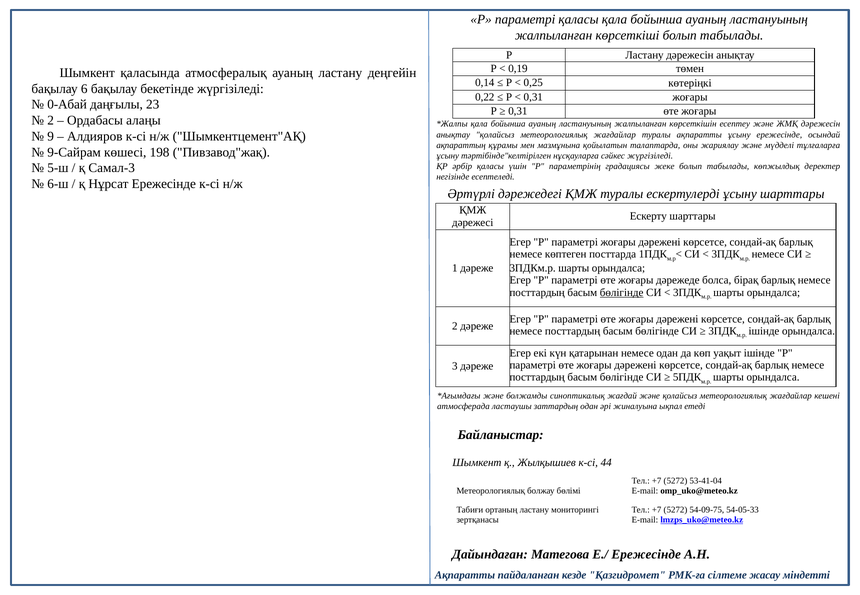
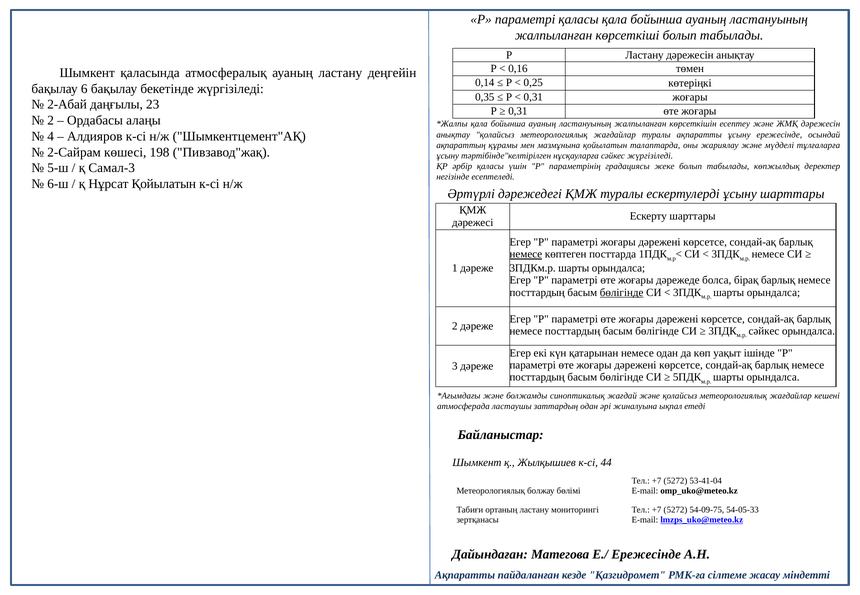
0,19: 0,19 -> 0,16
0,22: 0,22 -> 0,35
0-Абай: 0-Абай -> 2-Абай
9: 9 -> 4
9-Сайрам: 9-Сайрам -> 2-Сайрам
Нұрсат Ережесінде: Ережесінде -> Қойылатын
немесе at (526, 254) underline: none -> present
ішінде at (764, 331): ішінде -> сәйкес
